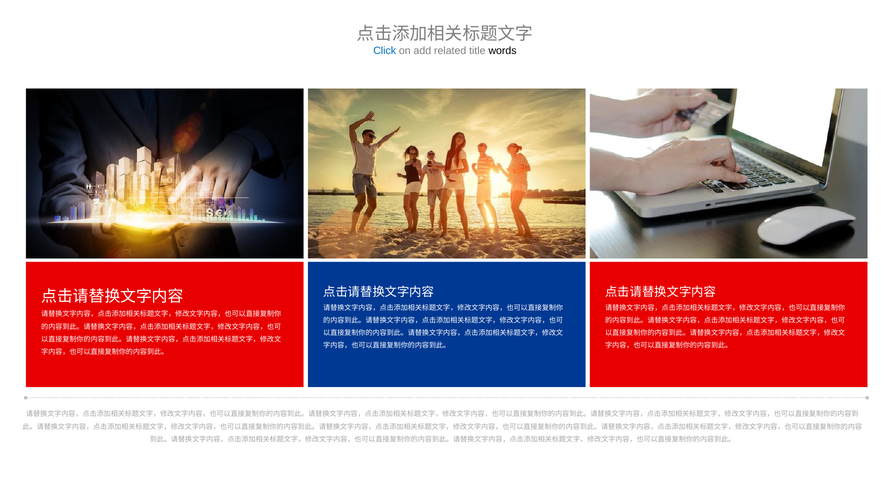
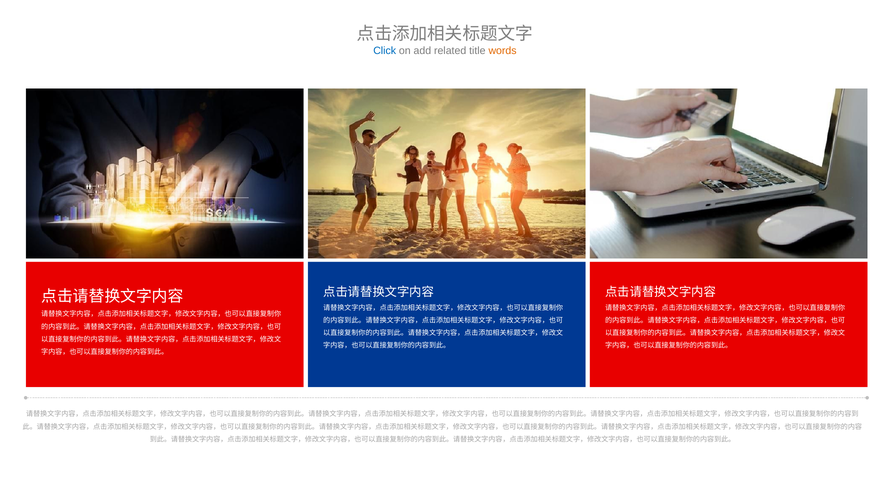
words colour: black -> orange
